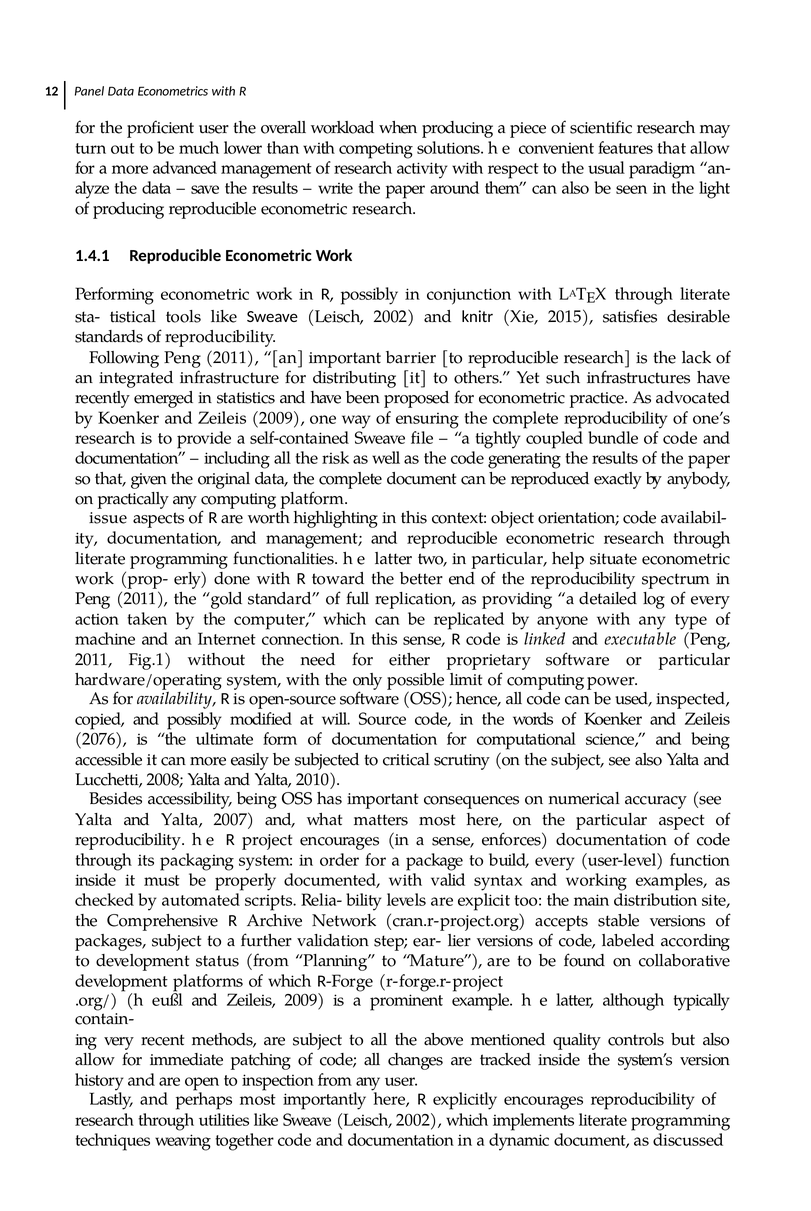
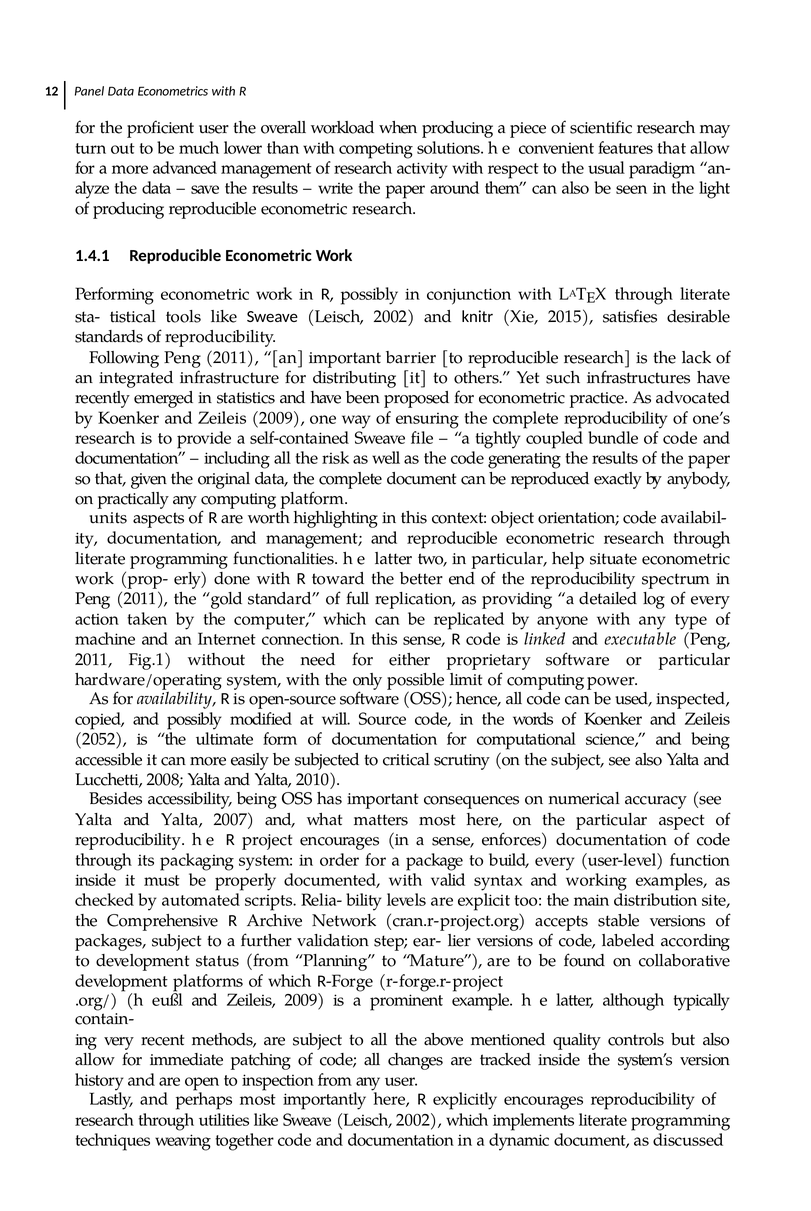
issue: issue -> units
2076: 2076 -> 2052
